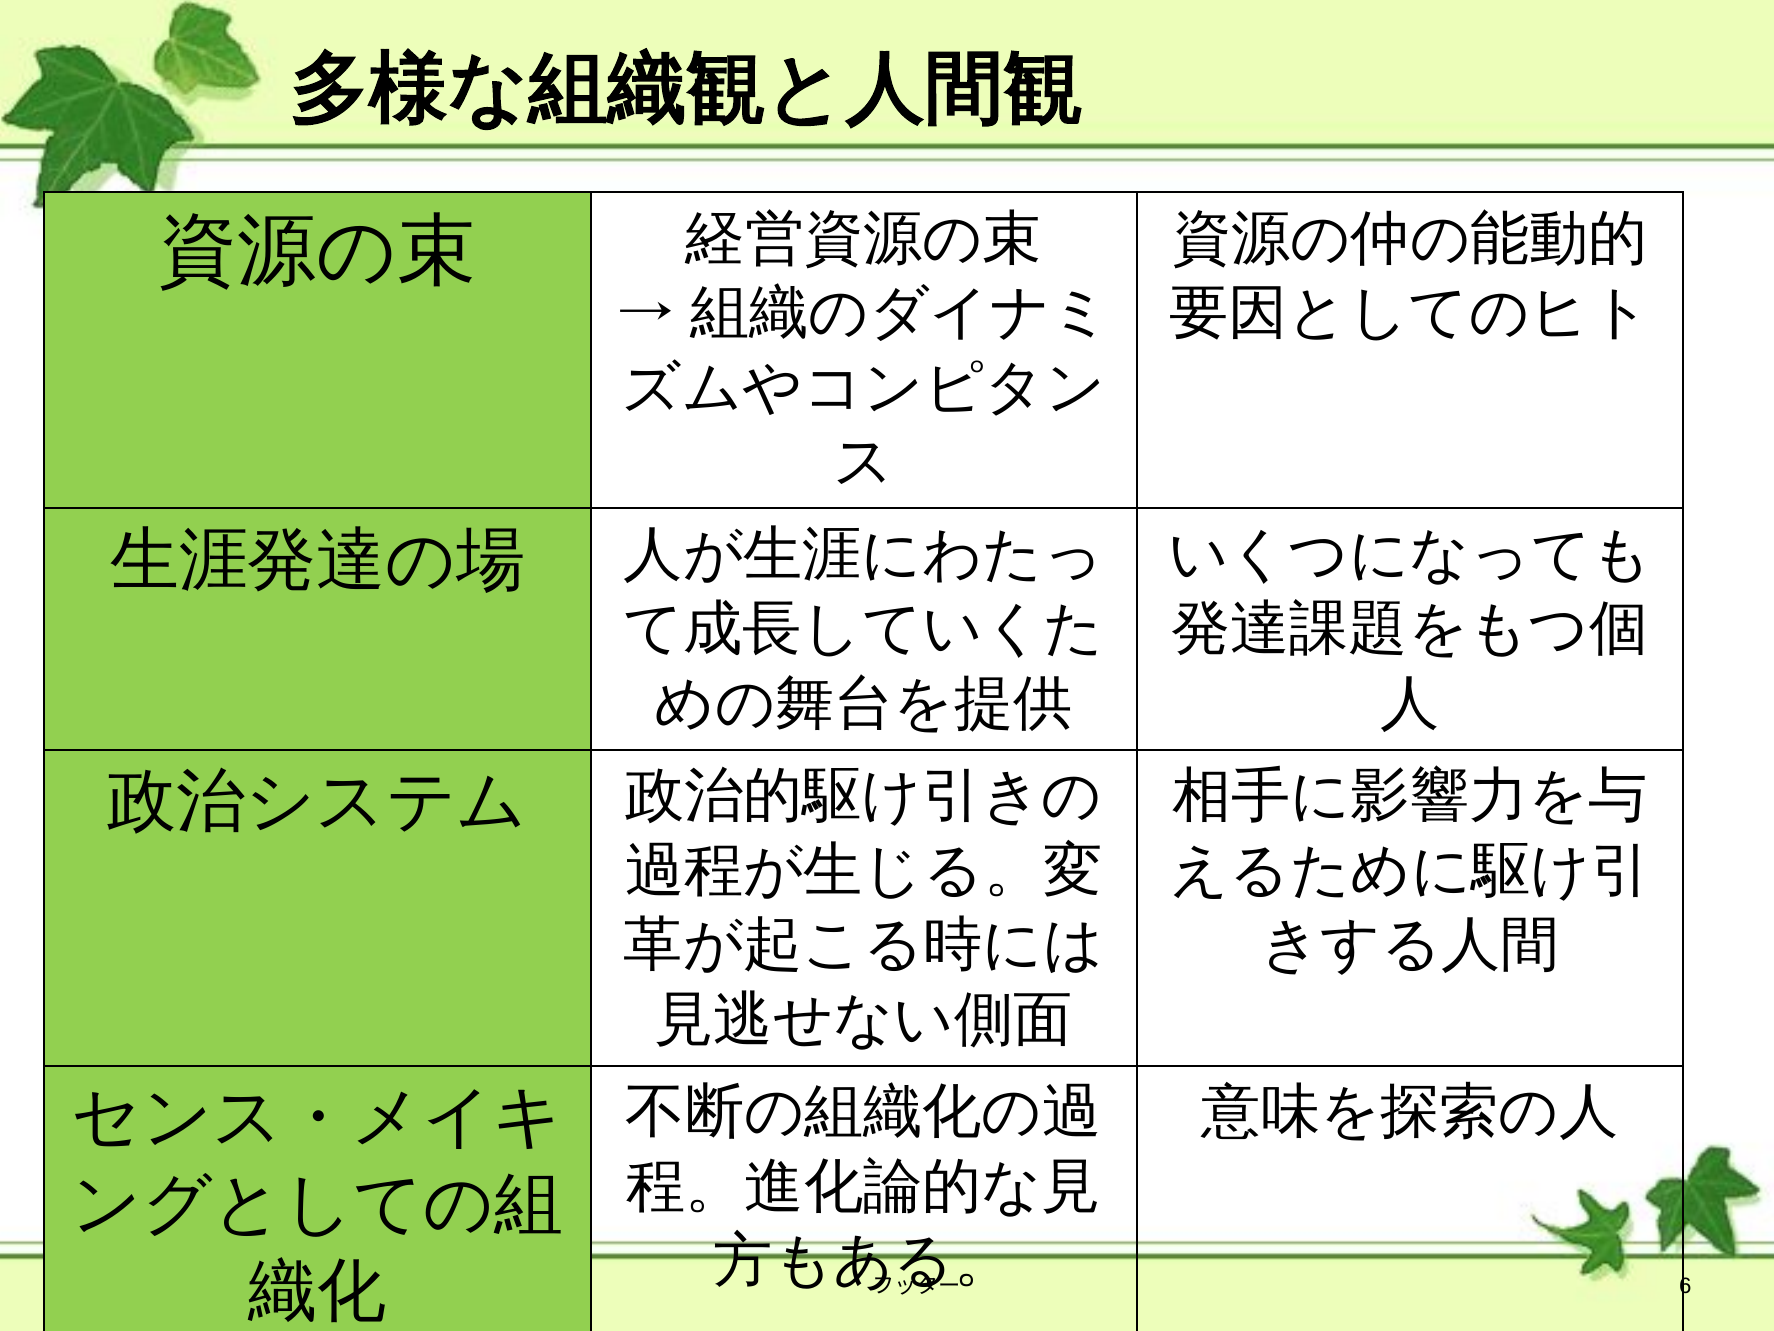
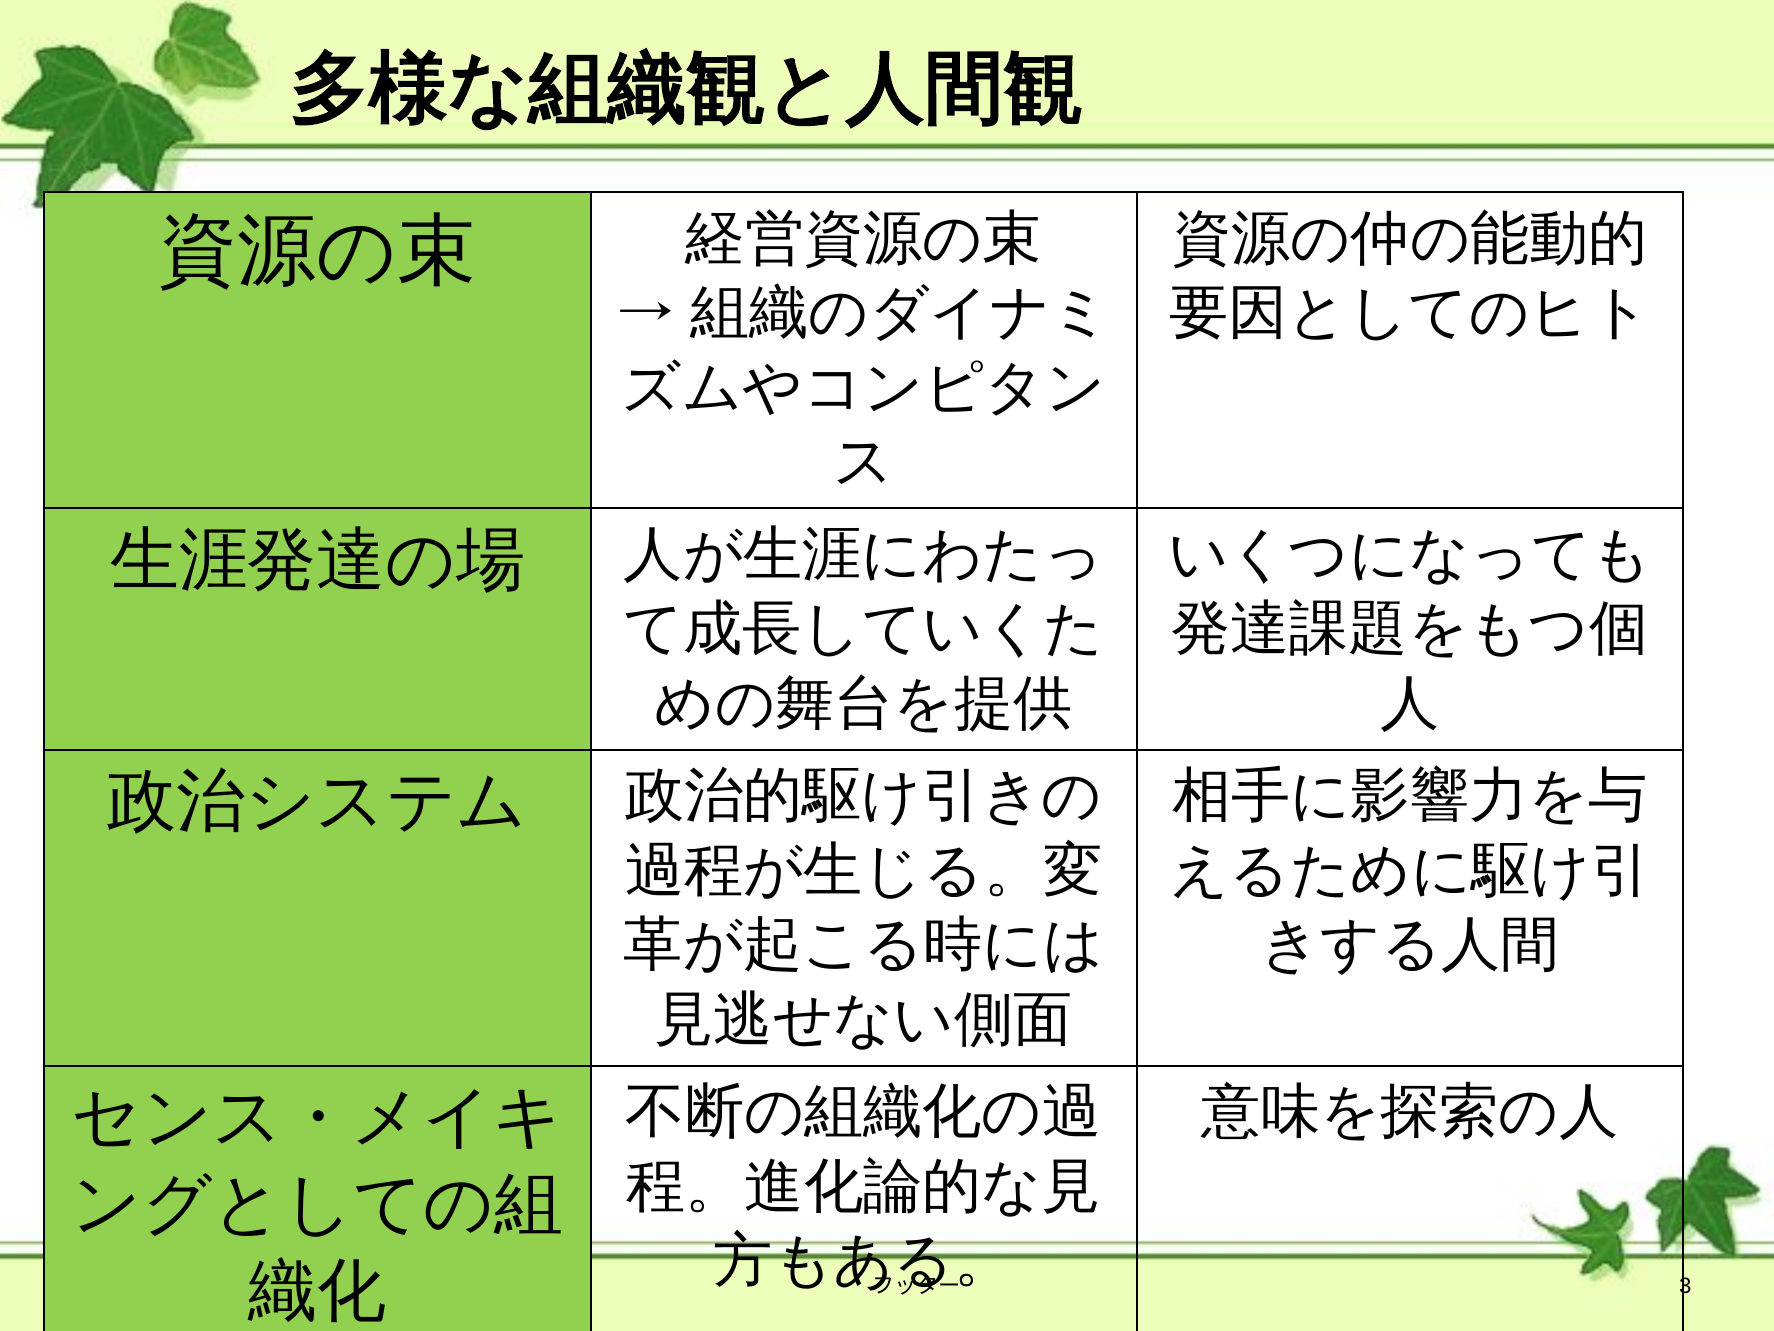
6: 6 -> 3
